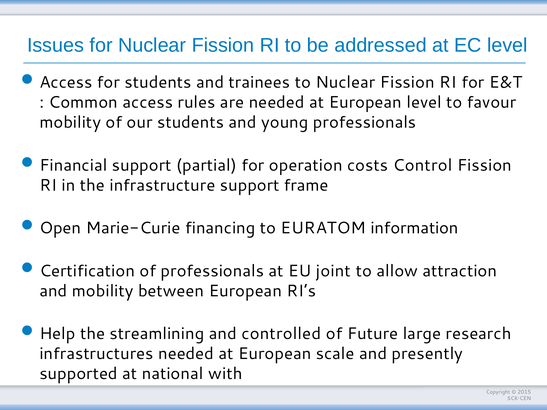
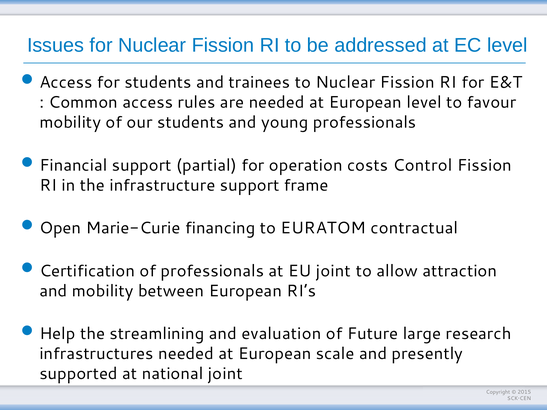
information: information -> contractual
controlled: controlled -> evaluation
national with: with -> joint
